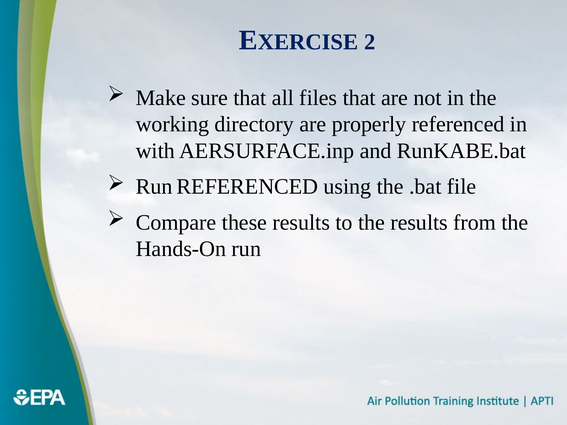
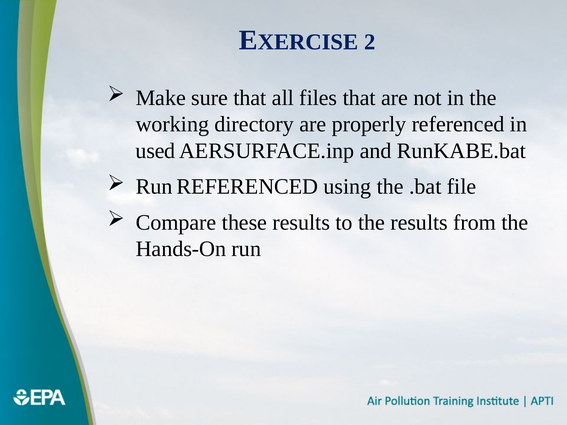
with: with -> used
